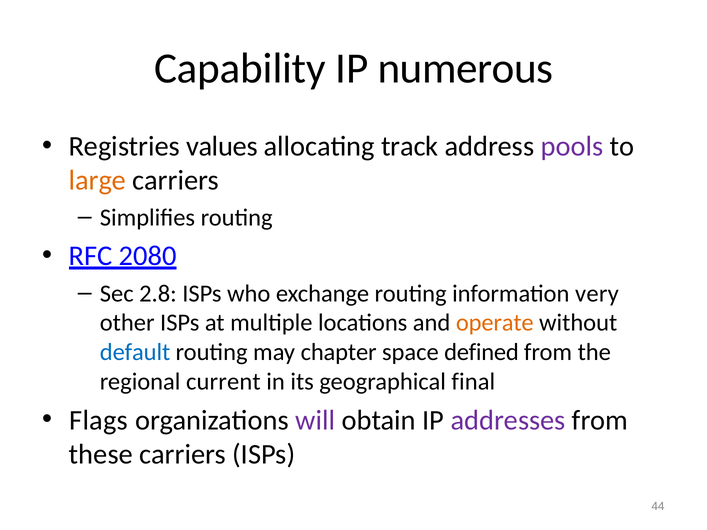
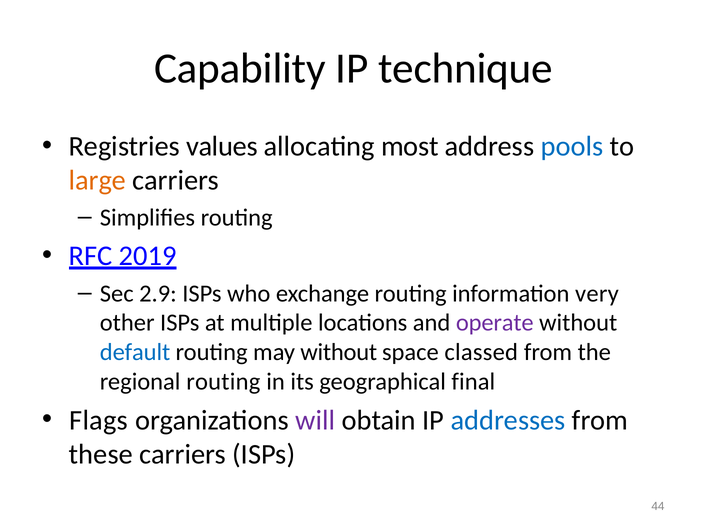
numerous: numerous -> technique
track: track -> most
pools colour: purple -> blue
2080: 2080 -> 2019
2.8: 2.8 -> 2.9
operate colour: orange -> purple
may chapter: chapter -> without
defined: defined -> classed
regional current: current -> routing
addresses colour: purple -> blue
